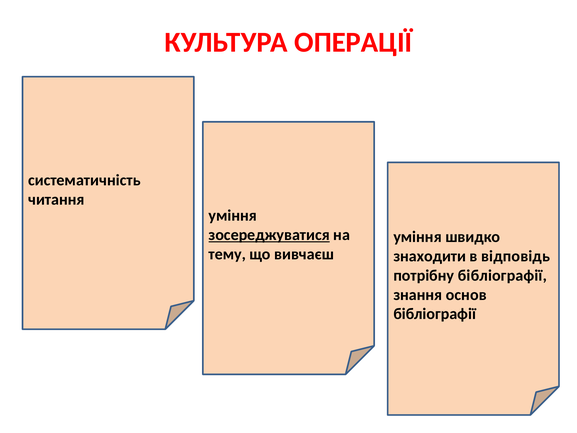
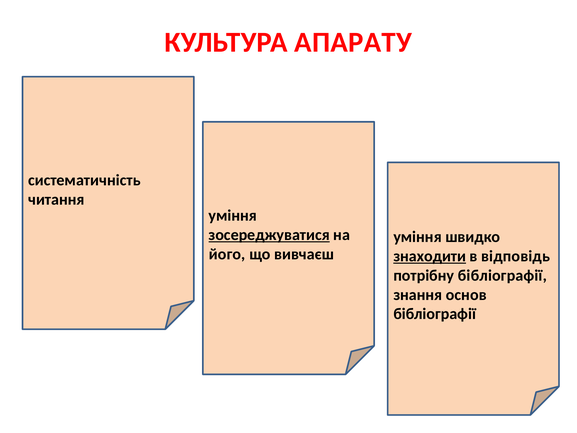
ОПЕРАЦІЇ: ОПЕРАЦІЇ -> АПАРАТУ
тему: тему -> його
знаходити underline: none -> present
